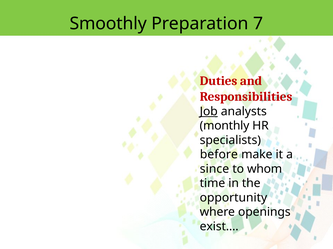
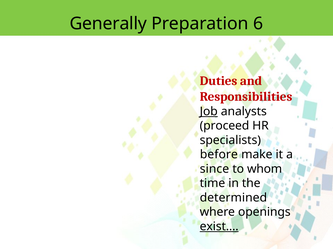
Smoothly: Smoothly -> Generally
7: 7 -> 6
monthly: monthly -> proceed
opportunity: opportunity -> determined
exist… underline: none -> present
